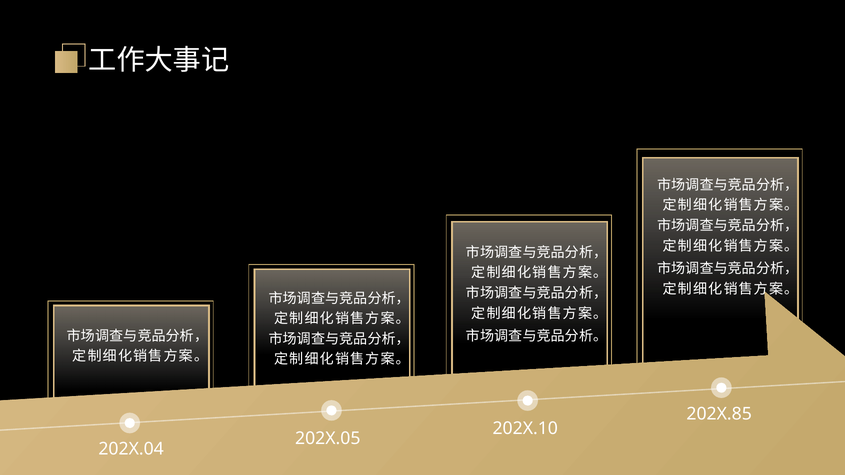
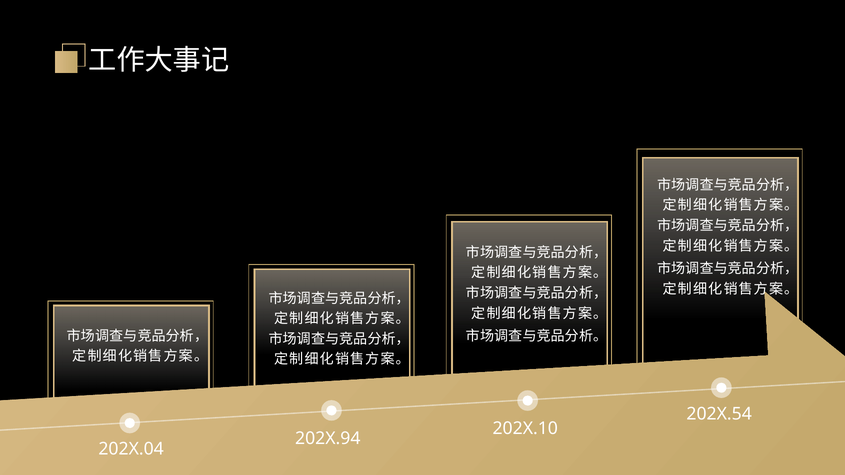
202X.85: 202X.85 -> 202X.54
202X.05: 202X.05 -> 202X.94
